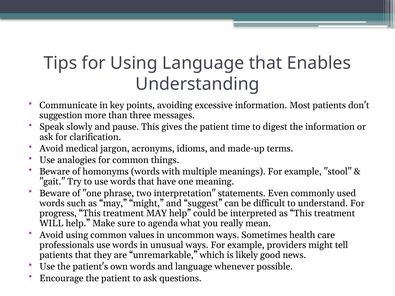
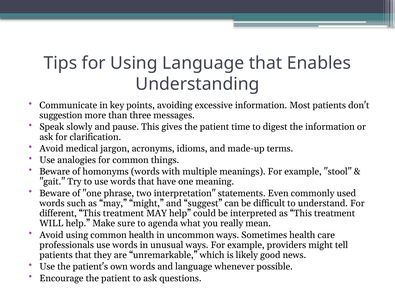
progress: progress -> different
common values: values -> health
